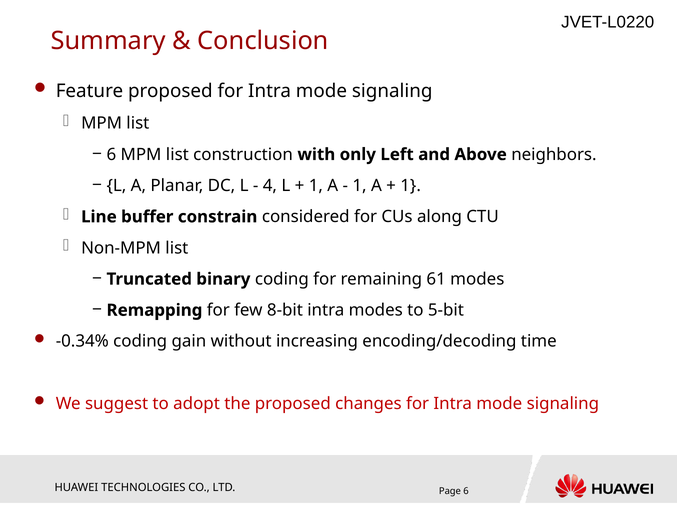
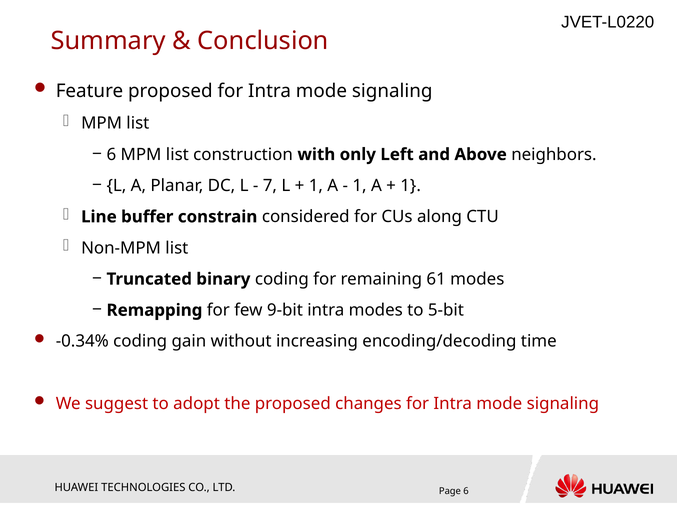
4: 4 -> 7
8-bit: 8-bit -> 9-bit
